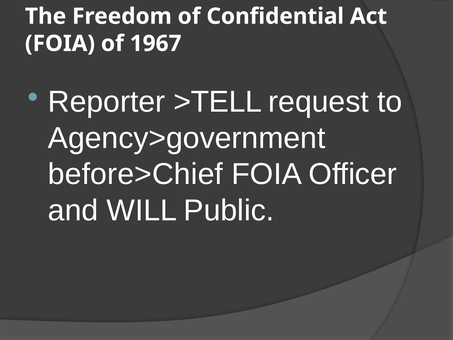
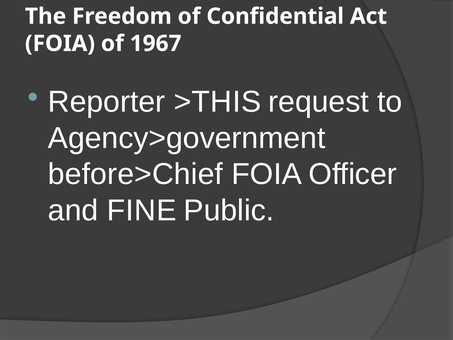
>TELL: >TELL -> >THIS
WILL: WILL -> FINE
